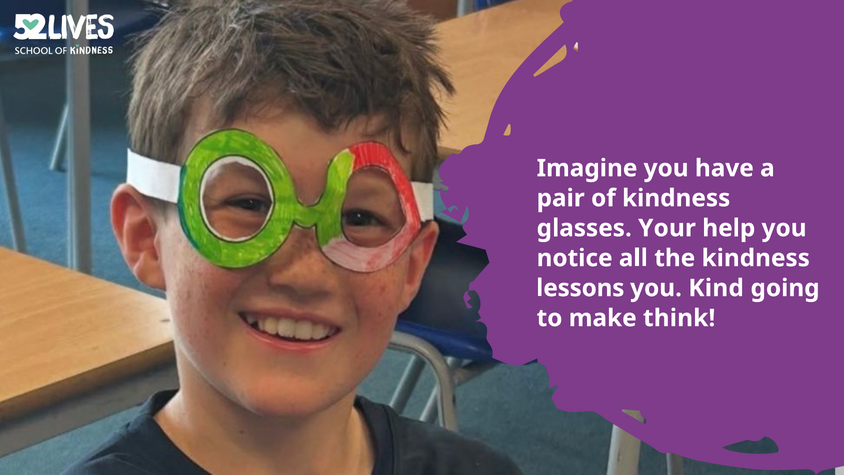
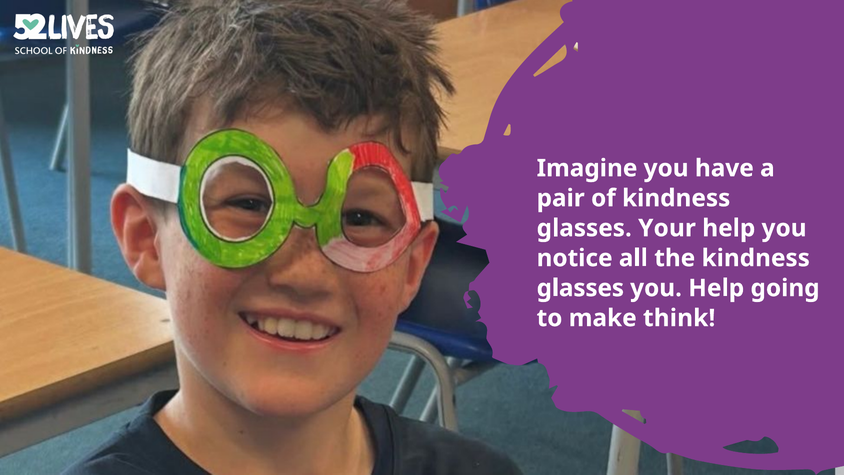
lessons at (580, 288): lessons -> glasses
you Kind: Kind -> Help
